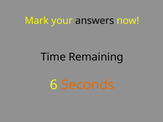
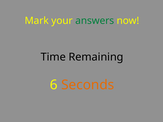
answers colour: black -> green
